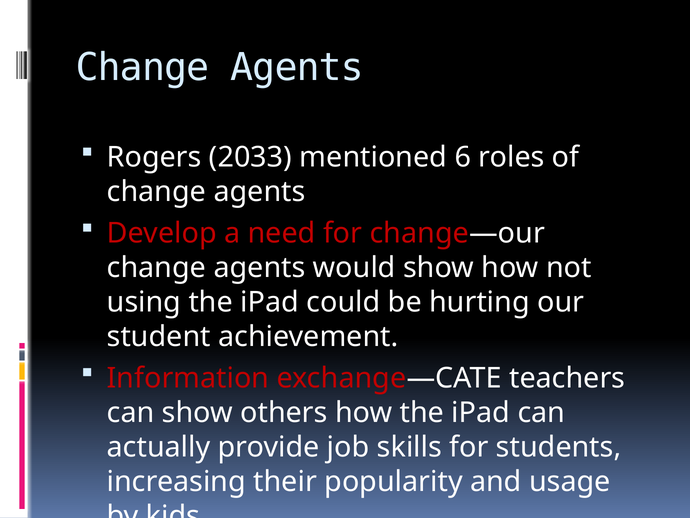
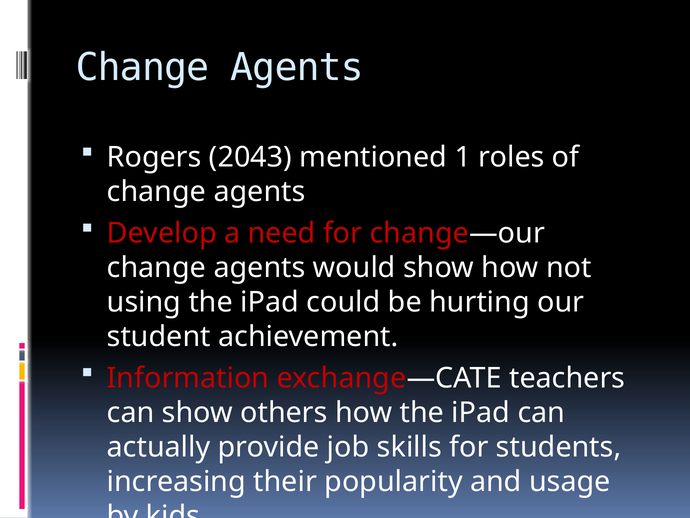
2033: 2033 -> 2043
6: 6 -> 1
